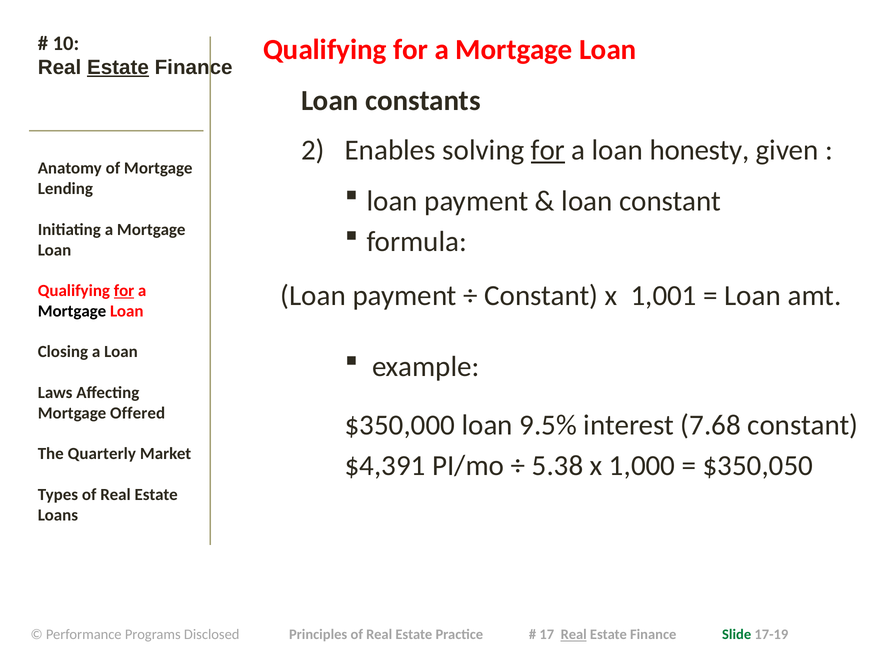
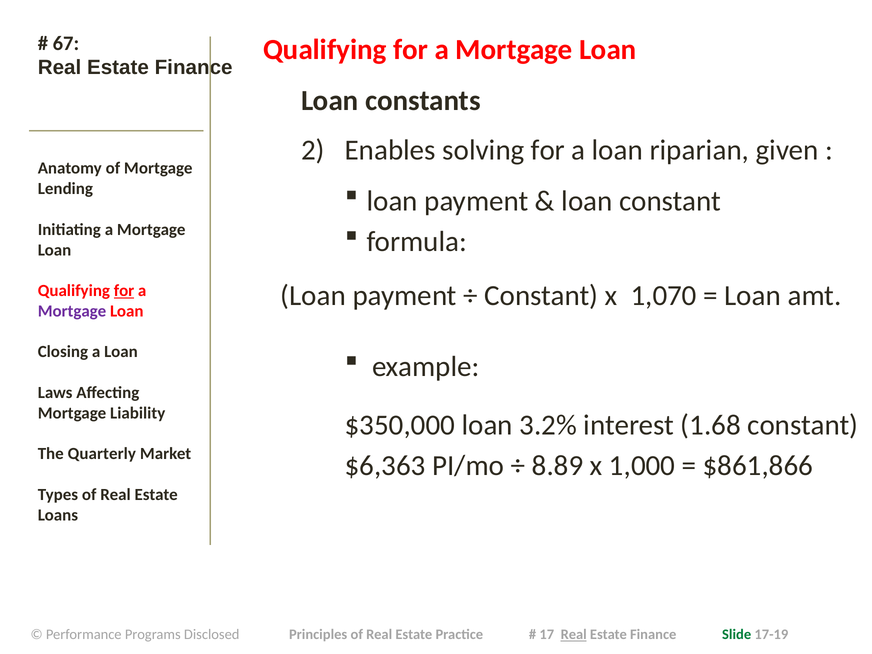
10: 10 -> 67
Estate at (118, 67) underline: present -> none
for at (548, 150) underline: present -> none
honesty: honesty -> riparian
1,001: 1,001 -> 1,070
Mortgage at (72, 311) colour: black -> purple
Offered: Offered -> Liability
9.5%: 9.5% -> 3.2%
7.68: 7.68 -> 1.68
$4,391: $4,391 -> $6,363
5.38: 5.38 -> 8.89
$350,050: $350,050 -> $861,866
